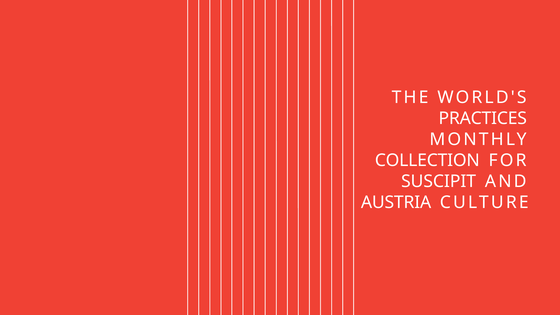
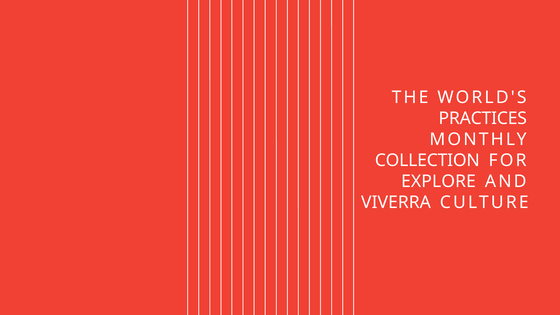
SUSCIPIT: SUSCIPIT -> EXPLORE
AUSTRIA: AUSTRIA -> VIVERRA
